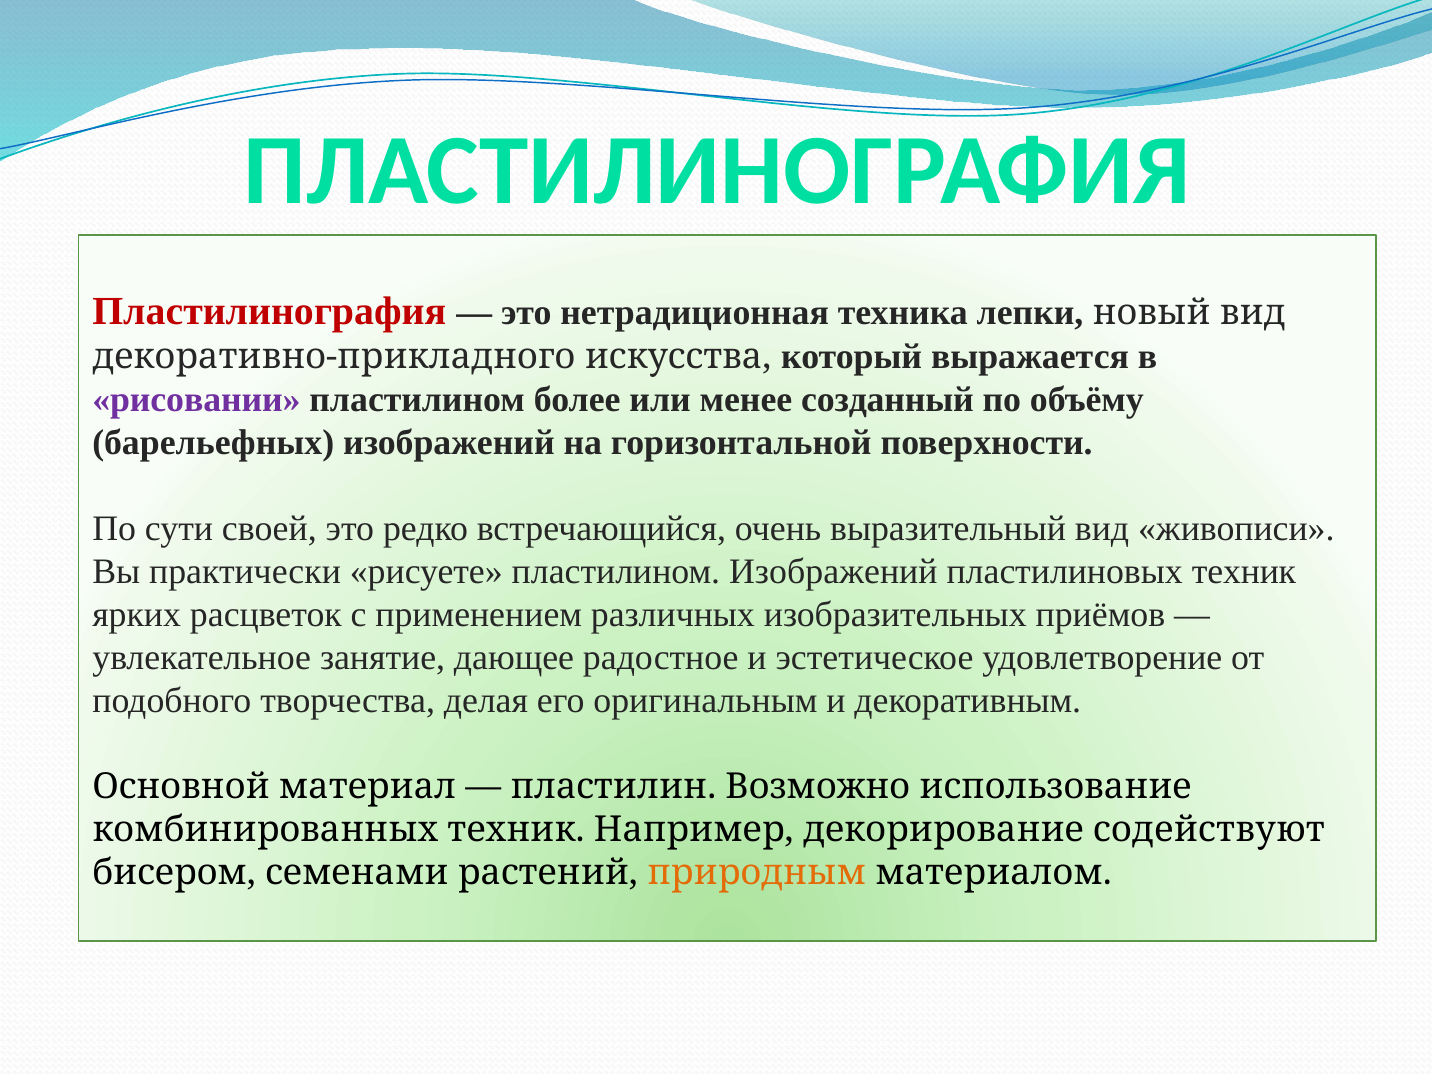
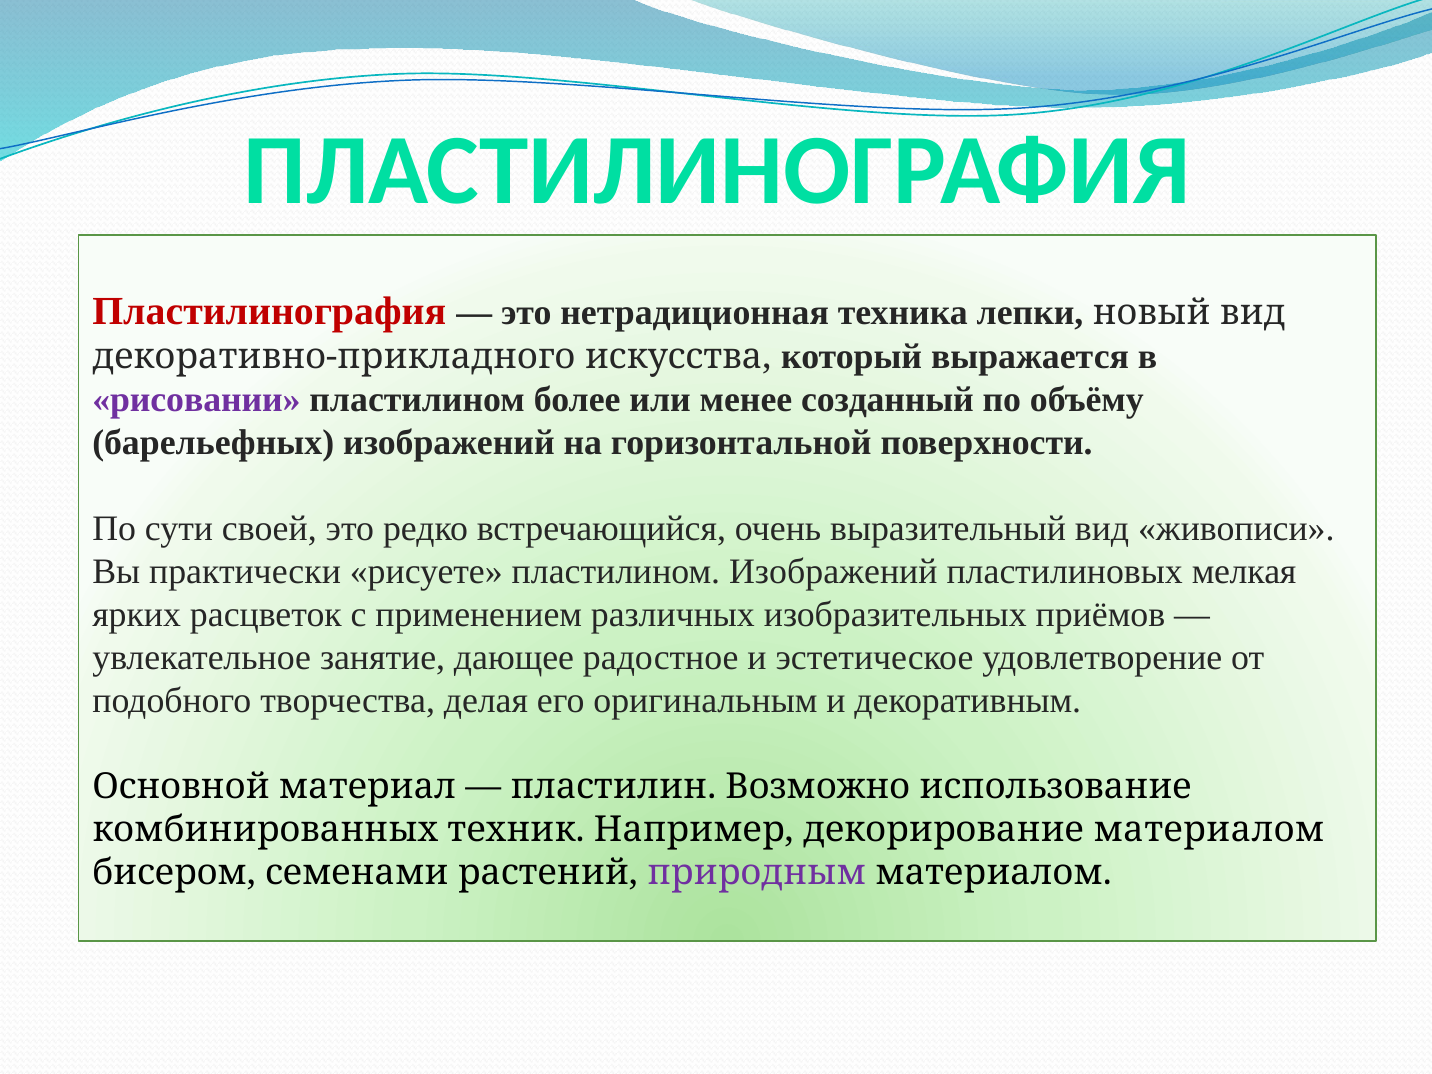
пластилиновых техник: техник -> мелкая
декорирование содействуют: содействуют -> материалом
природным colour: orange -> purple
